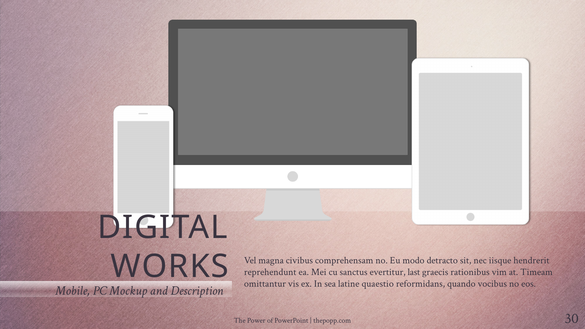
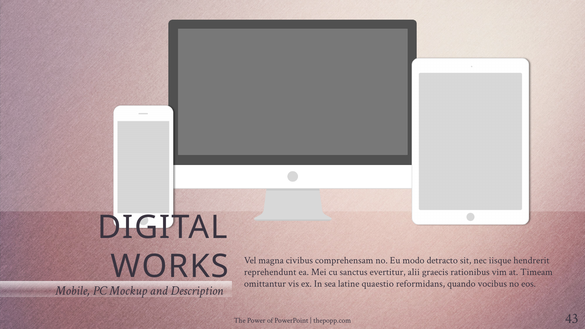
last: last -> alii
30: 30 -> 43
